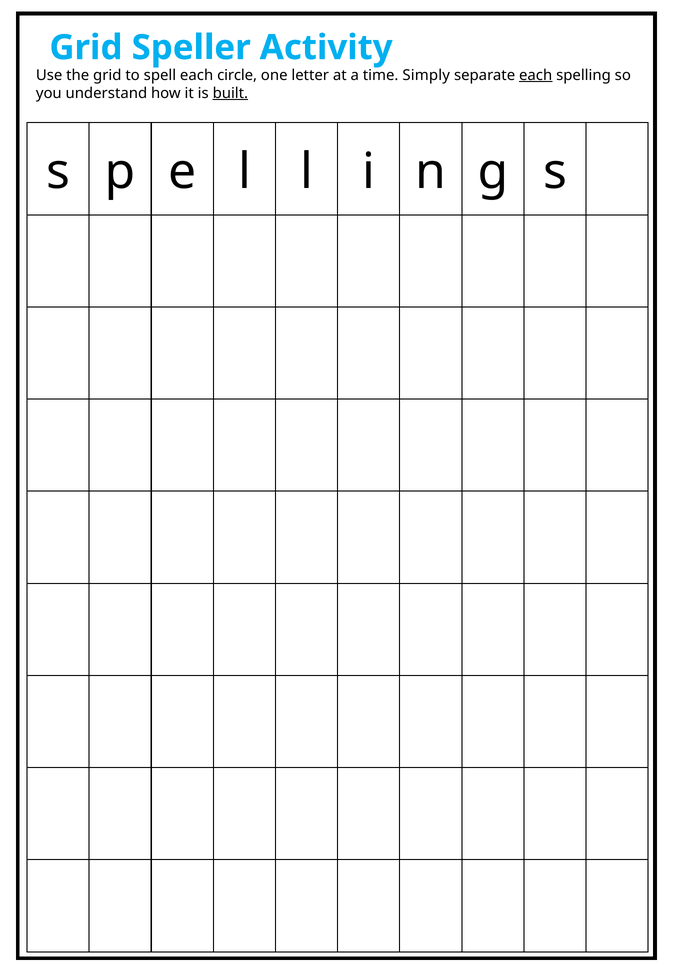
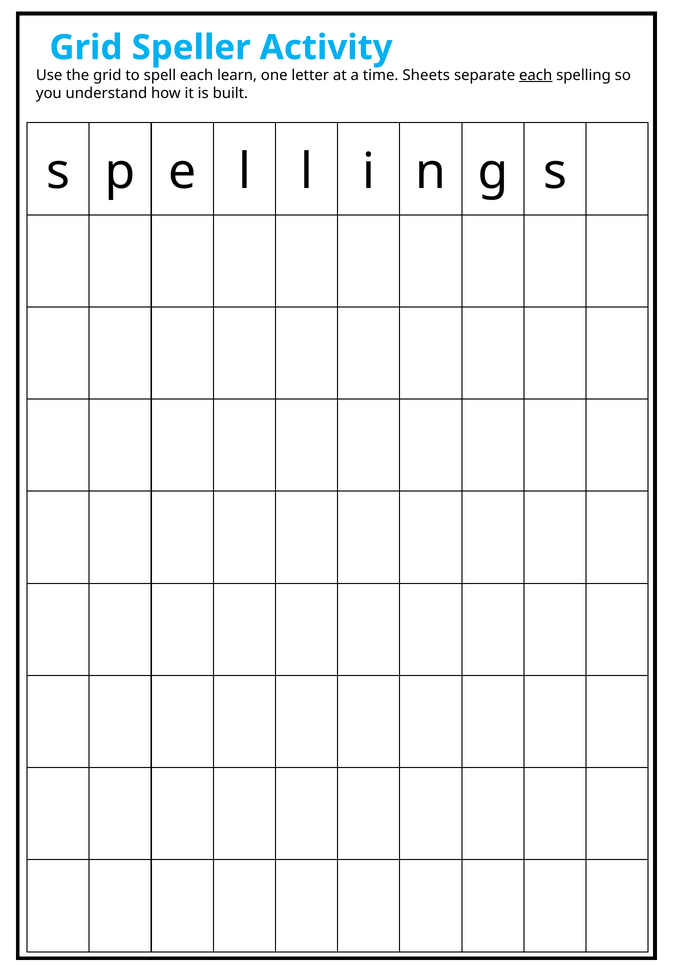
circle: circle -> learn
Simply: Simply -> Sheets
built underline: present -> none
